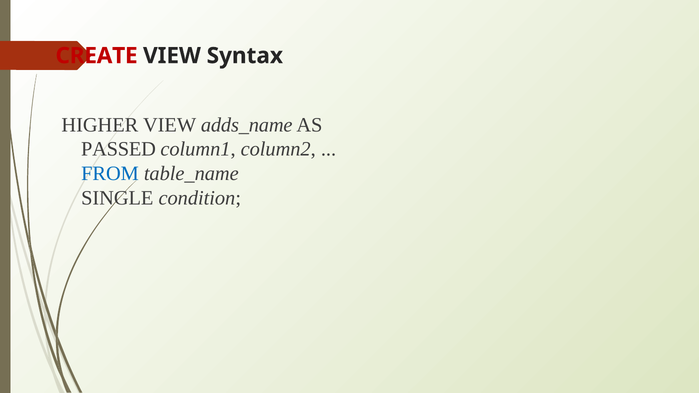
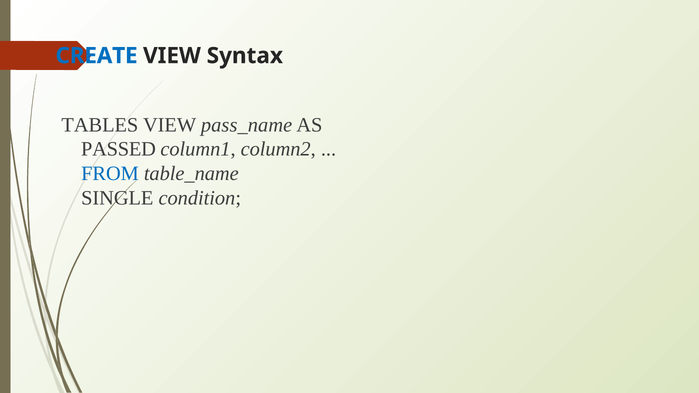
CREATE colour: red -> blue
HIGHER: HIGHER -> TABLES
adds_name: adds_name -> pass_name
